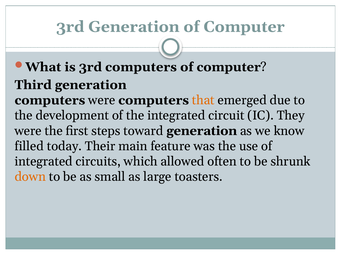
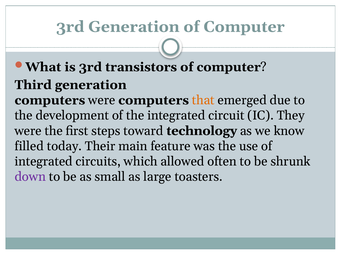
3rd computers: computers -> transistors
toward generation: generation -> technology
down colour: orange -> purple
